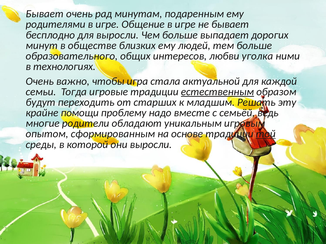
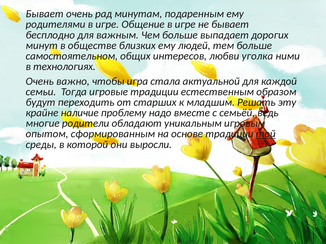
для выросли: выросли -> важным
образовательного: образовательного -> самостоятельном
естественным underline: present -> none
помощи: помощи -> наличие
